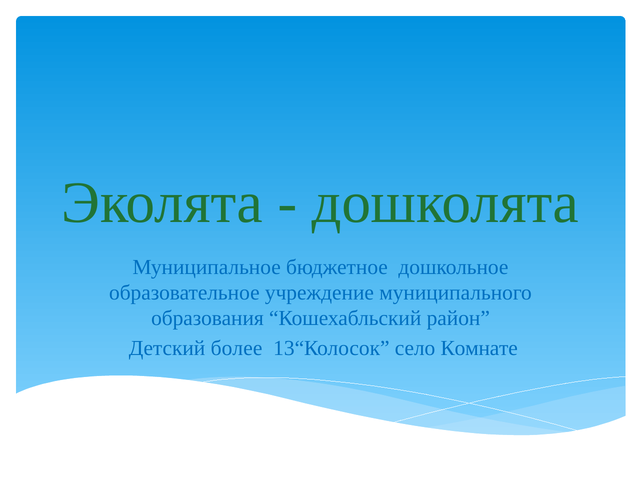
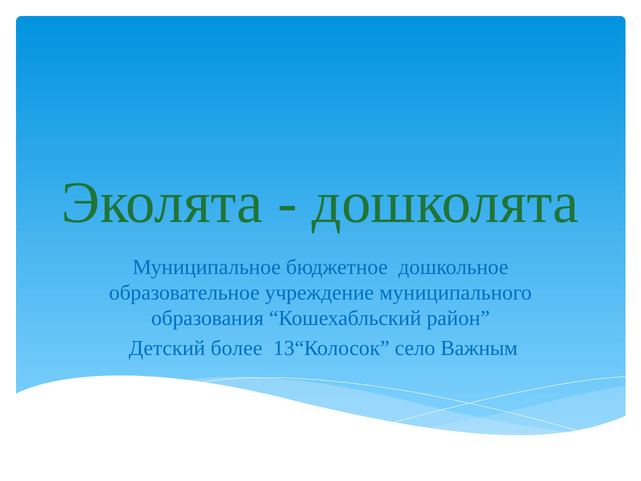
Комнате: Комнате -> Важным
